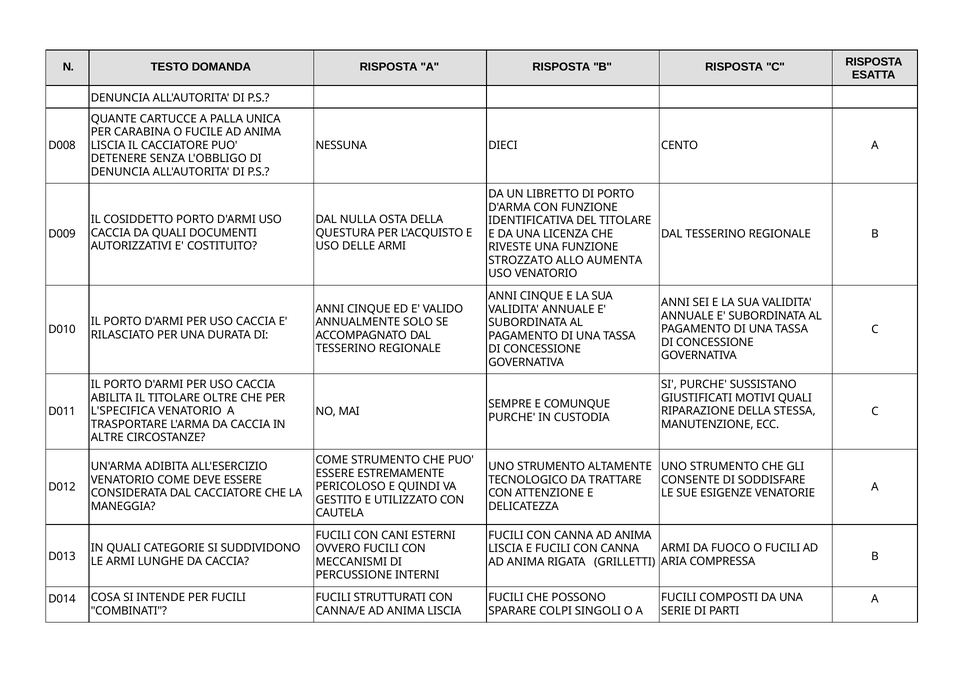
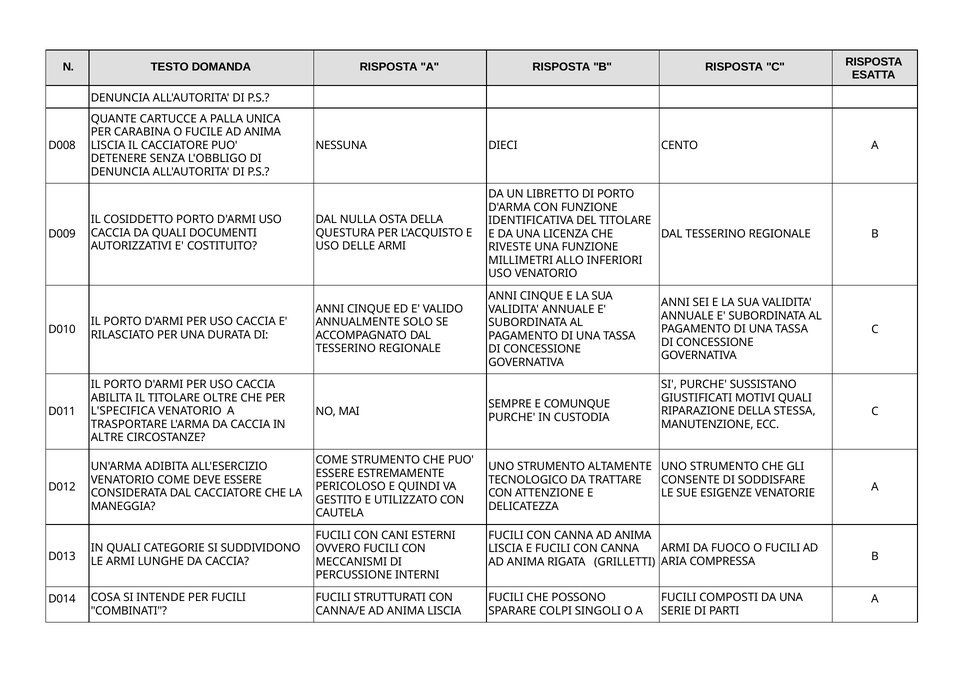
STROZZATO: STROZZATO -> MILLIMETRI
AUMENTA: AUMENTA -> INFERIORI
